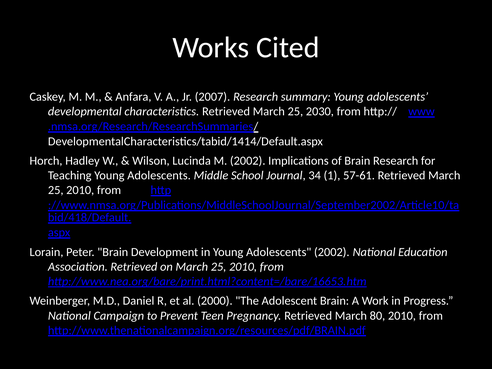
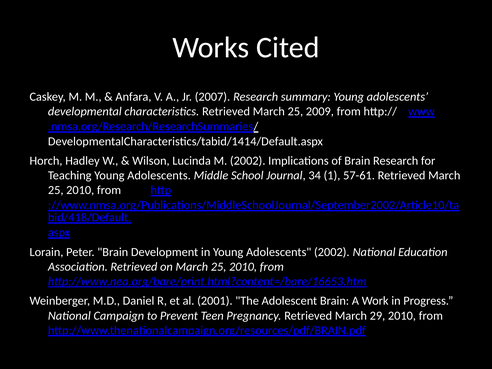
2030: 2030 -> 2009
2000: 2000 -> 2001
80: 80 -> 29
